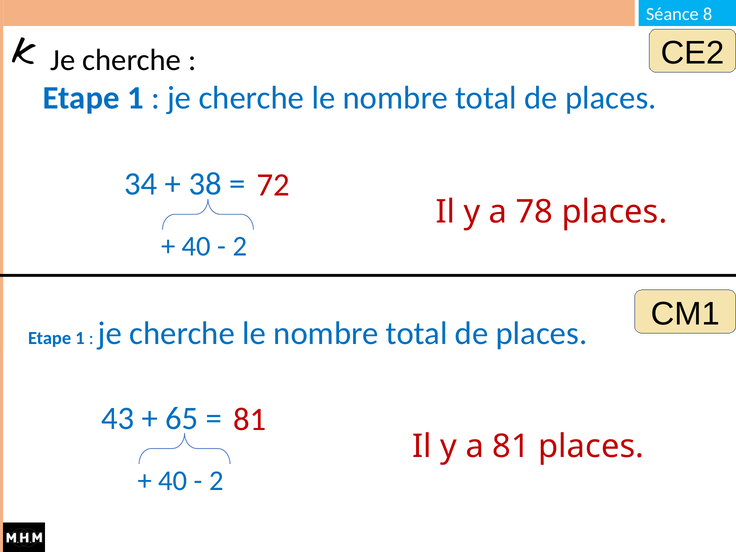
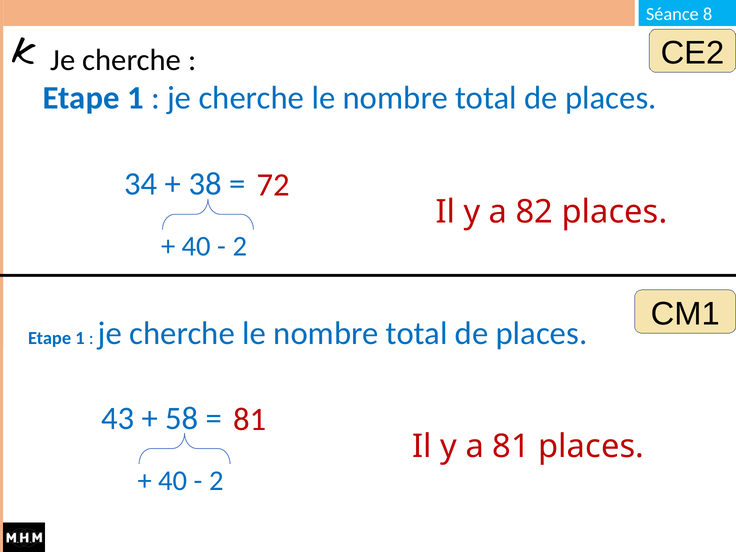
78: 78 -> 82
65: 65 -> 58
